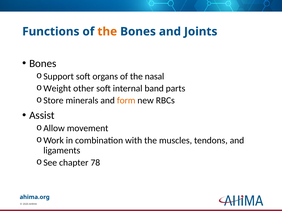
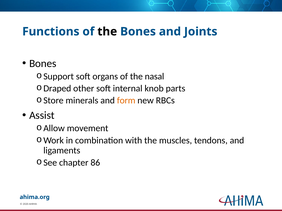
the at (107, 32) colour: orange -> black
Weight: Weight -> Draped
band: band -> knob
78: 78 -> 86
